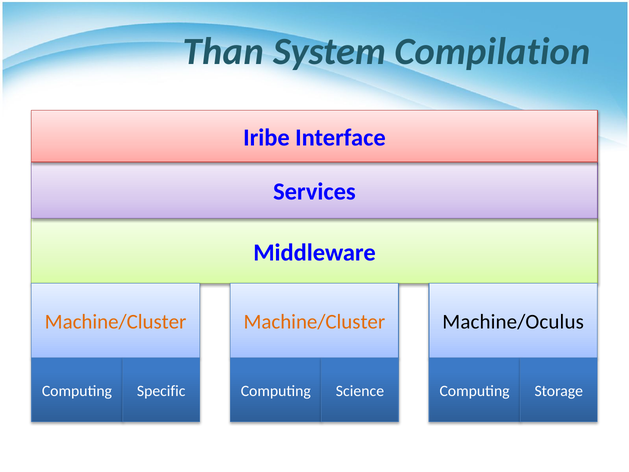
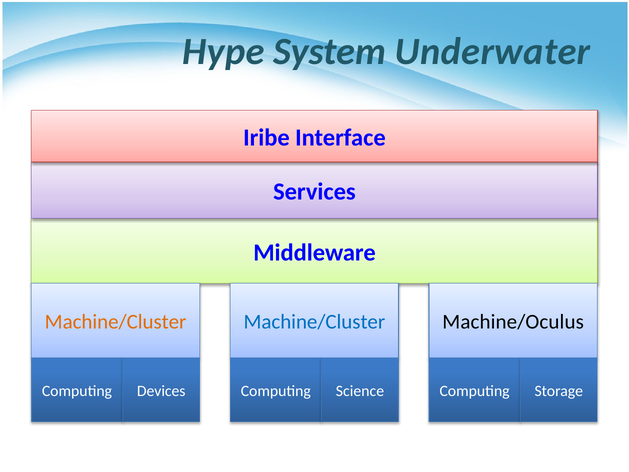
Than: Than -> Hype
Compilation: Compilation -> Underwater
Machine/Cluster at (314, 322) colour: orange -> blue
Specific: Specific -> Devices
